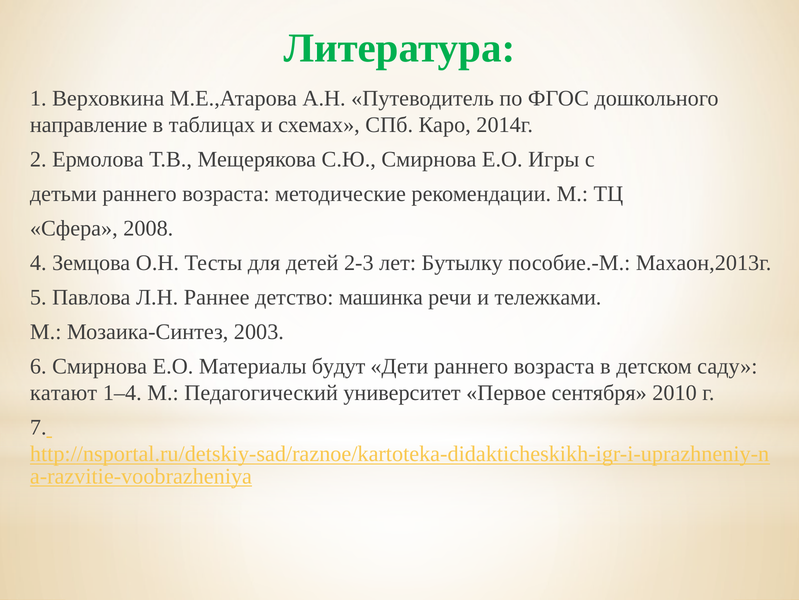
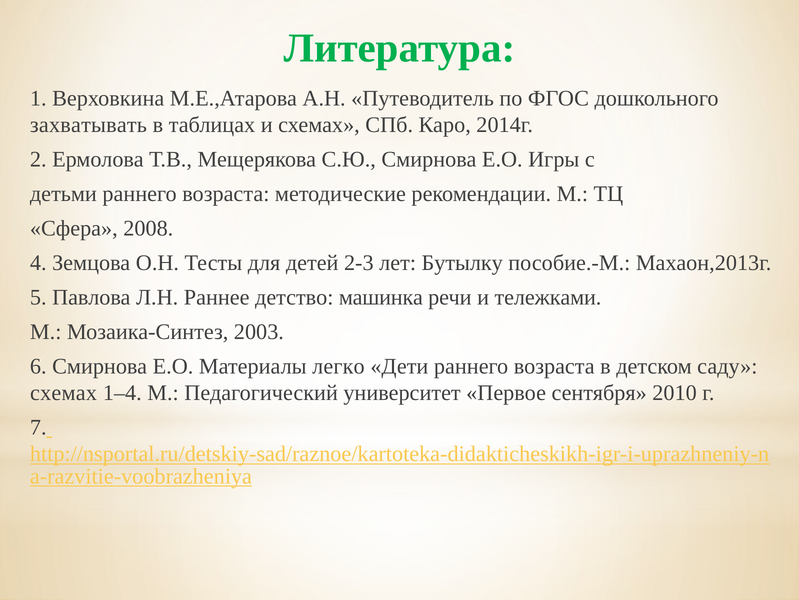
направление: направление -> захватывать
будут: будут -> легко
катают at (64, 392): катают -> схемах
